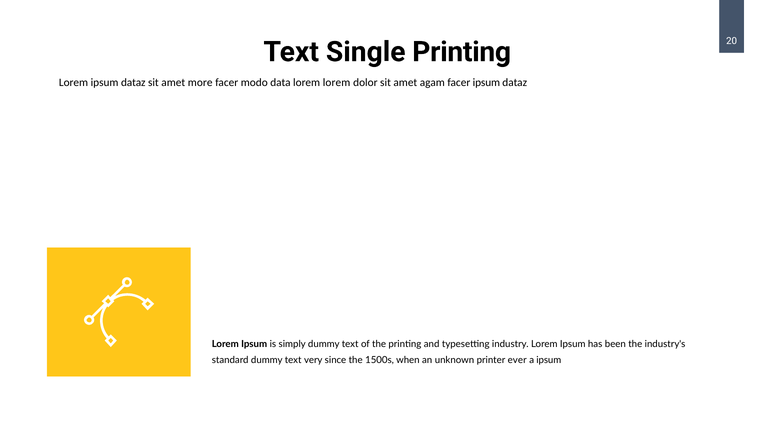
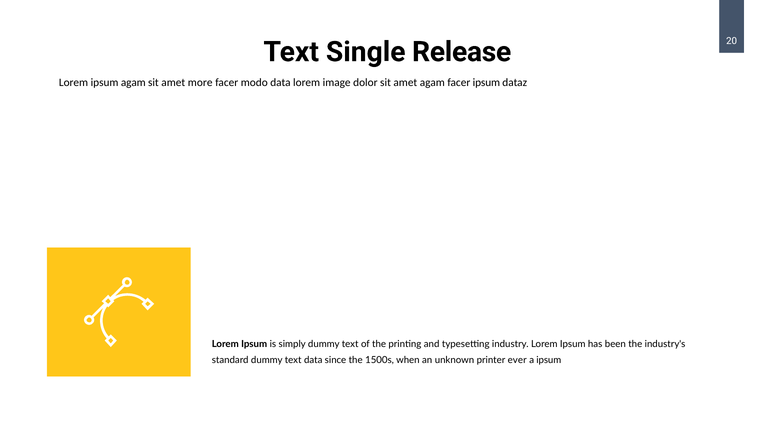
Single Printing: Printing -> Release
Lorem ipsum dataz: dataz -> agam
lorem lorem: lorem -> image
text very: very -> data
